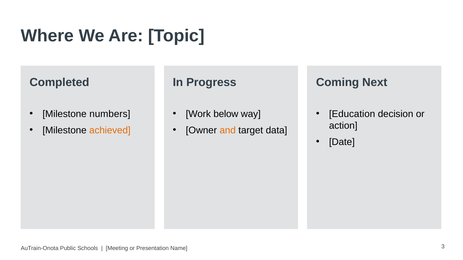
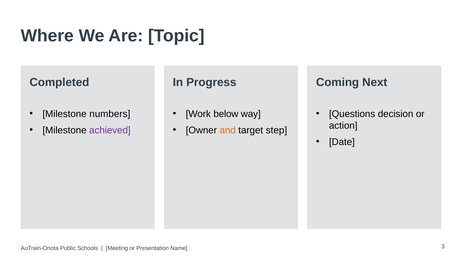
Education: Education -> Questions
achieved colour: orange -> purple
data: data -> step
